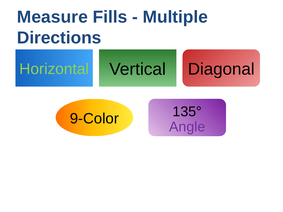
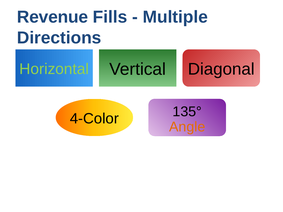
Measure: Measure -> Revenue
9-Color: 9-Color -> 4-Color
Angle colour: purple -> orange
